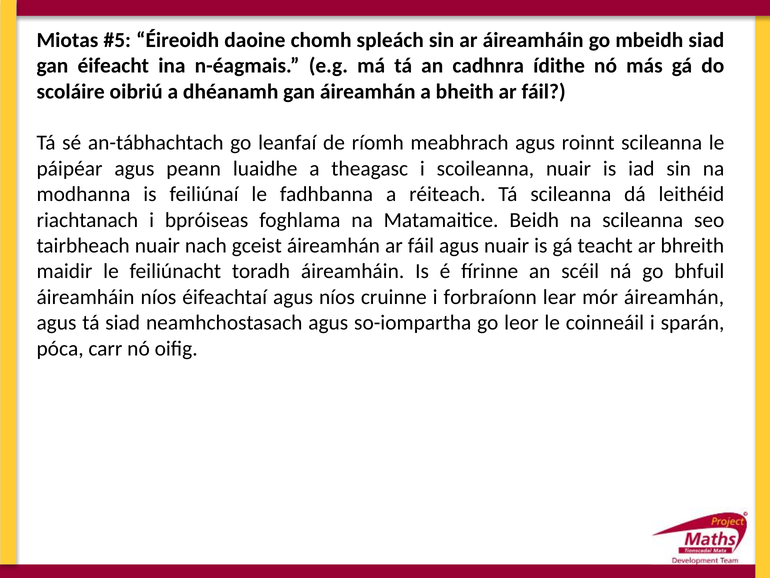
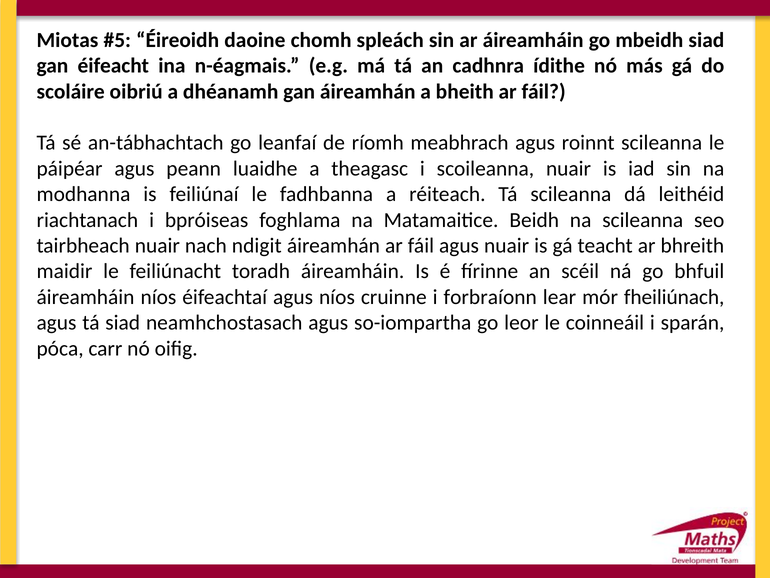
gceist: gceist -> ndigit
mór áireamhán: áireamhán -> fheiliúnach
